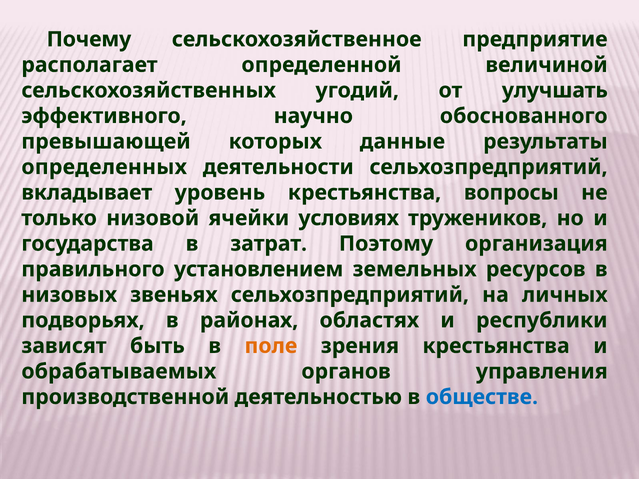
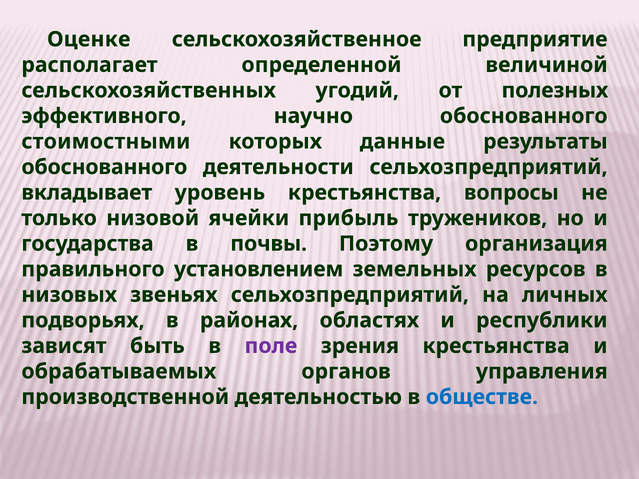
Почему: Почему -> Оценке
улучшать: улучшать -> полезных
превышающей: превышающей -> стоимостными
определенных at (104, 167): определенных -> обоснованного
условиях: условиях -> прибыль
затрат: затрат -> почвы
поле colour: orange -> purple
